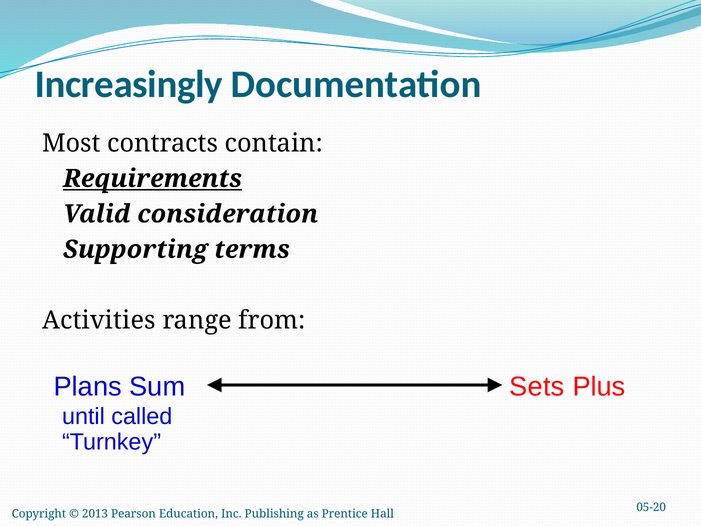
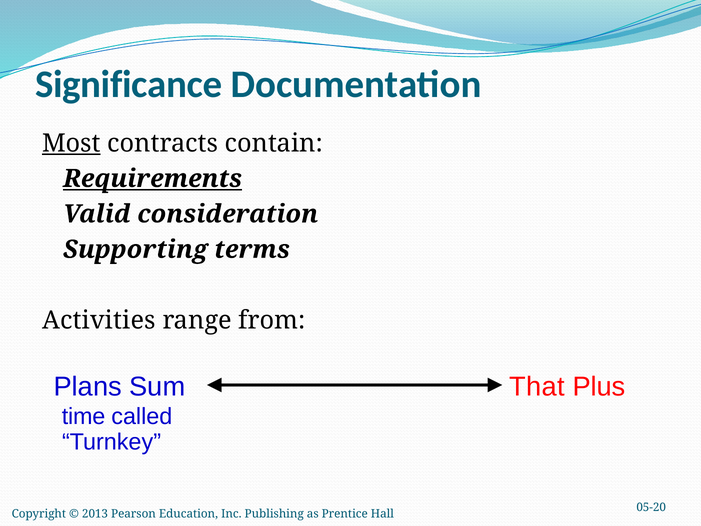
Increasingly: Increasingly -> Significance
Most underline: none -> present
Sets: Sets -> That
until: until -> time
